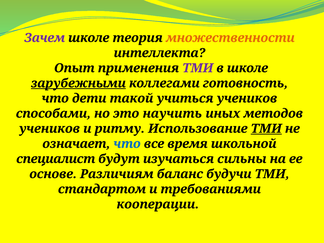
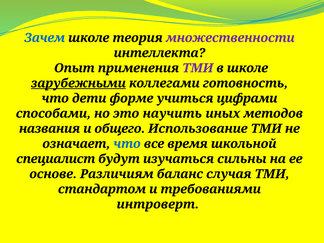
Зачем colour: purple -> blue
множественности colour: orange -> purple
такой: такой -> форме
учиться учеников: учеников -> цифрами
учеников at (49, 129): учеников -> названия
ритму: ритму -> общего
ТМИ at (266, 129) underline: present -> none
будучи: будучи -> случая
кооперации: кооперации -> интроверт
